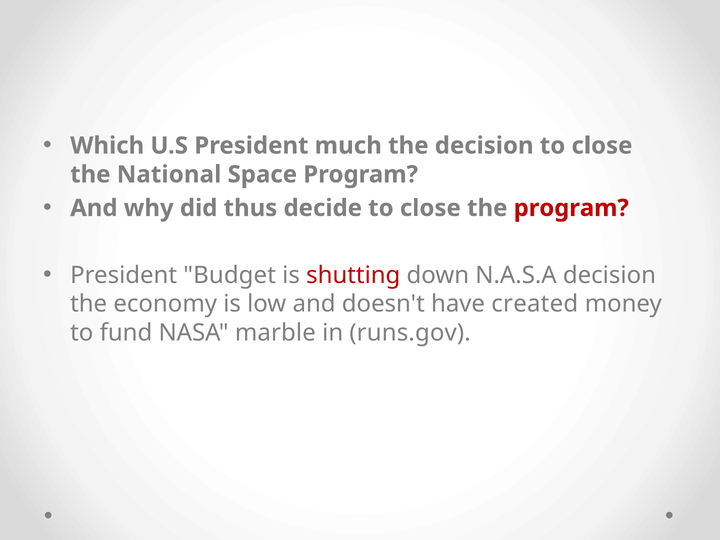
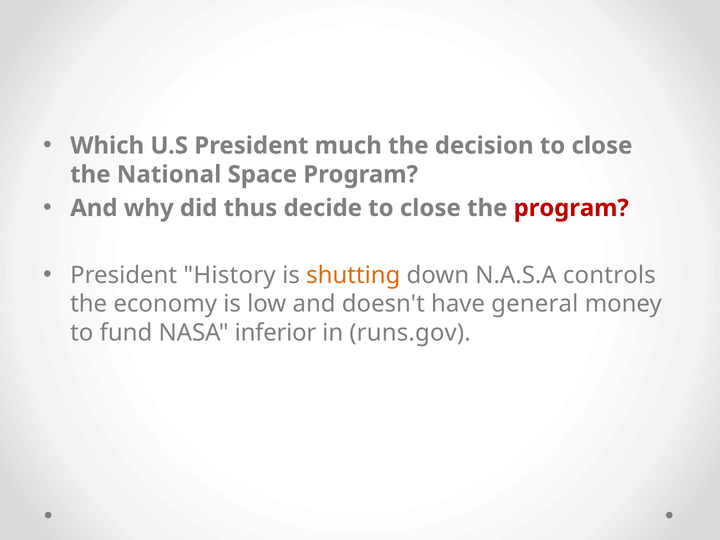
Budget: Budget -> History
shutting colour: red -> orange
N.A.S.A decision: decision -> controls
created: created -> general
marble: marble -> inferior
